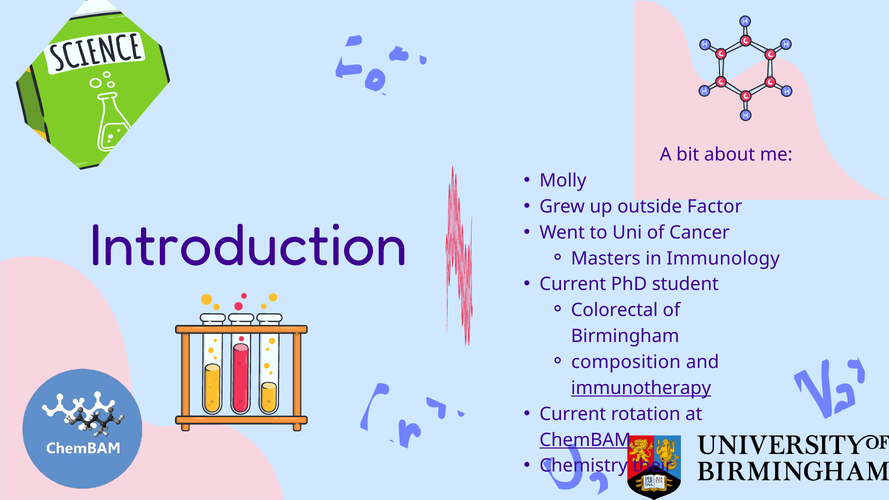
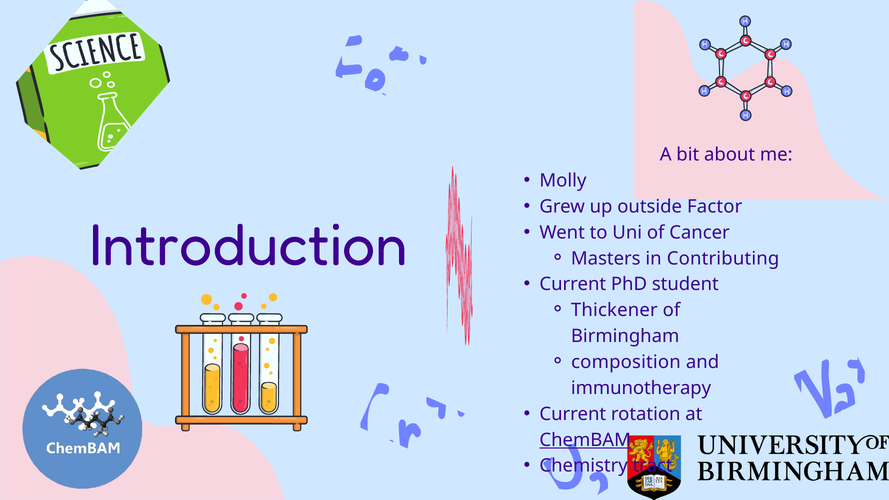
Immunology: Immunology -> Contributing
Colorectal: Colorectal -> Thickener
immunotherapy underline: present -> none
their: their -> tract
